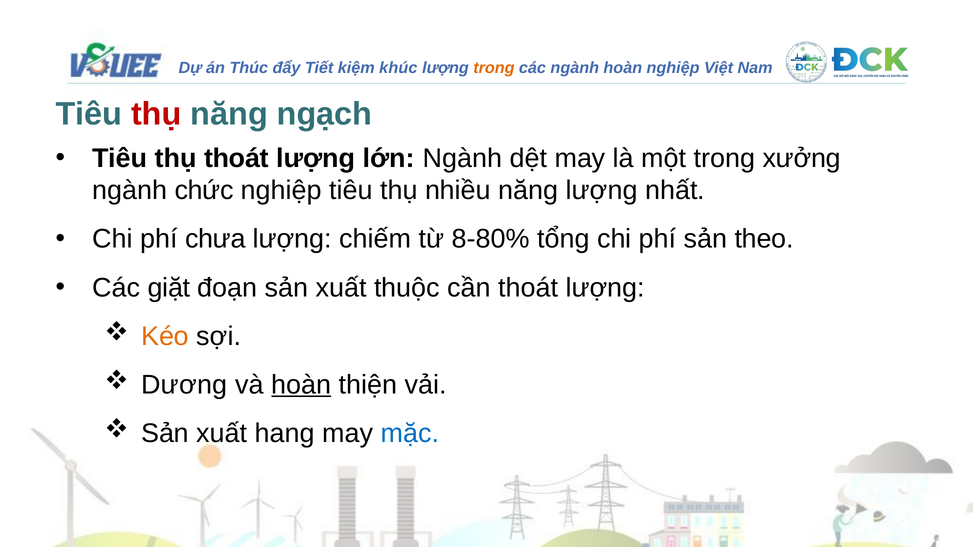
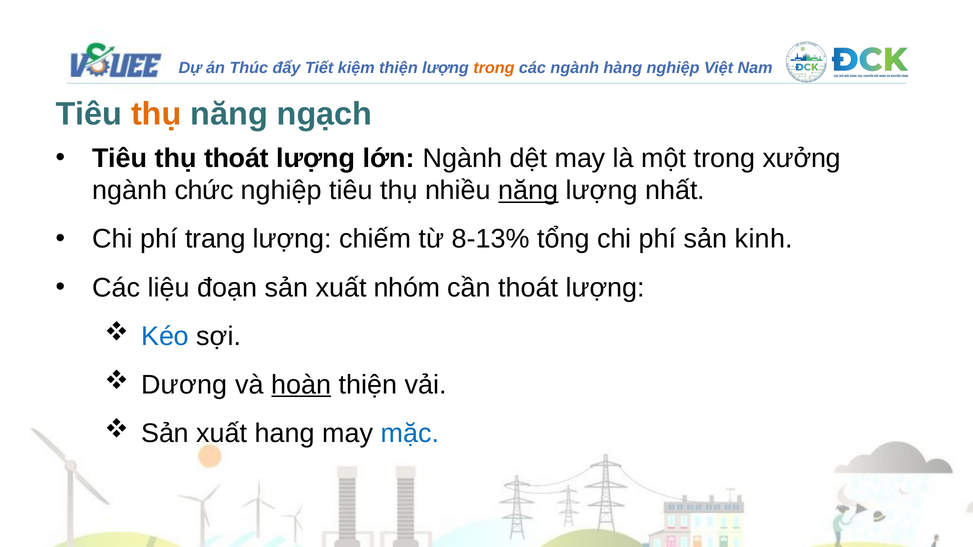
khúc at (398, 68): khúc -> thiện
ngành hoàn: hoàn -> hàng
thụ at (156, 114) colour: red -> orange
năng at (528, 191) underline: none -> present
chưa: chưa -> trang
8-80%: 8-80% -> 8-13%
theo: theo -> kinh
giặt: giặt -> liệu
thuộc: thuộc -> nhóm
Kéo colour: orange -> blue
